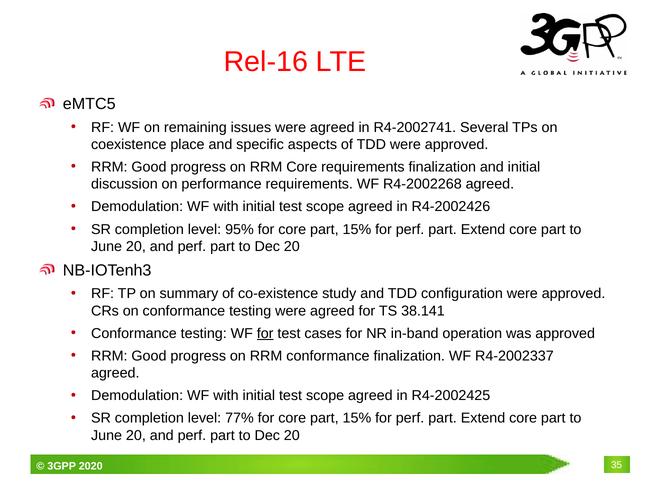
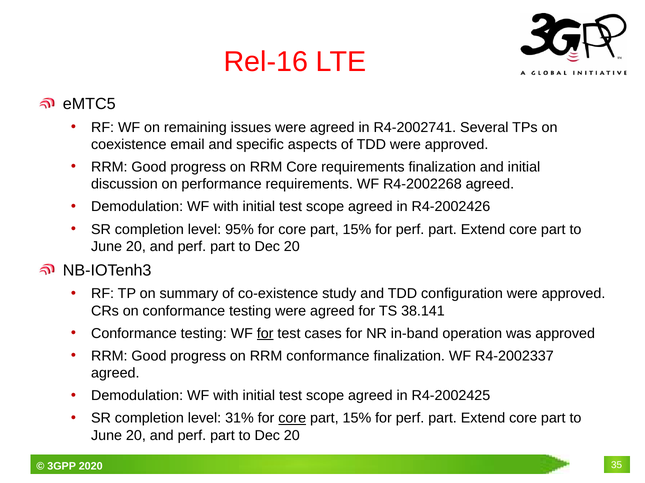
place: place -> email
77%: 77% -> 31%
core at (292, 419) underline: none -> present
